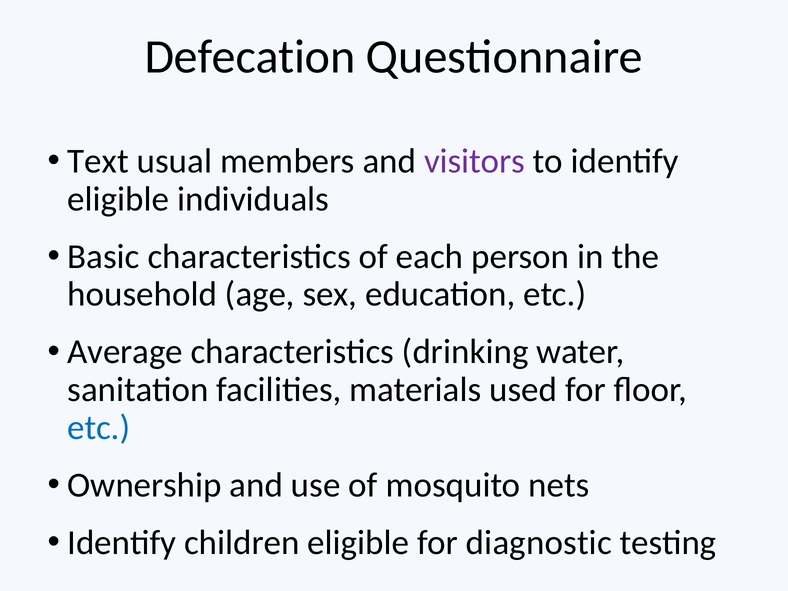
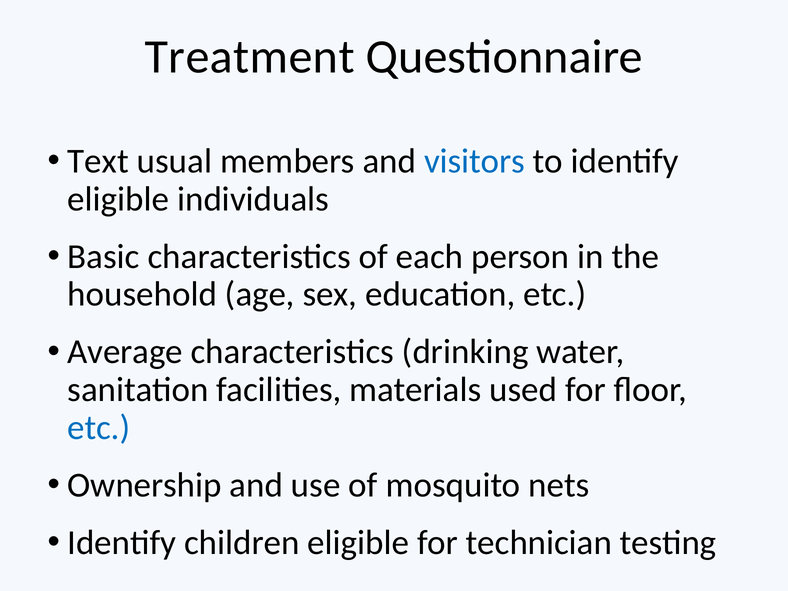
Defecation: Defecation -> Treatment
visitors colour: purple -> blue
diagnostic: diagnostic -> technician
